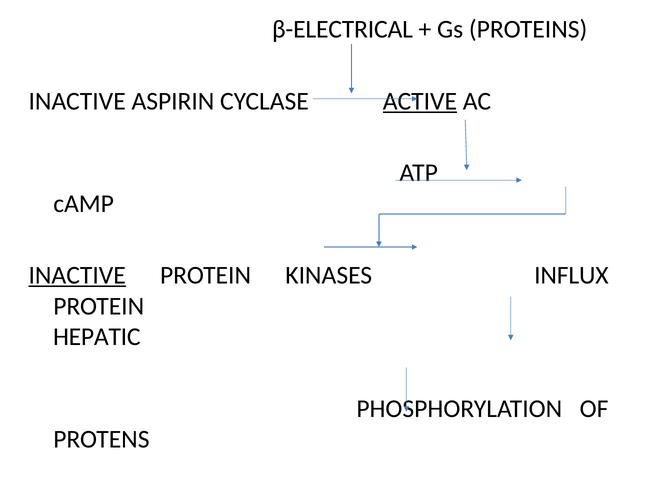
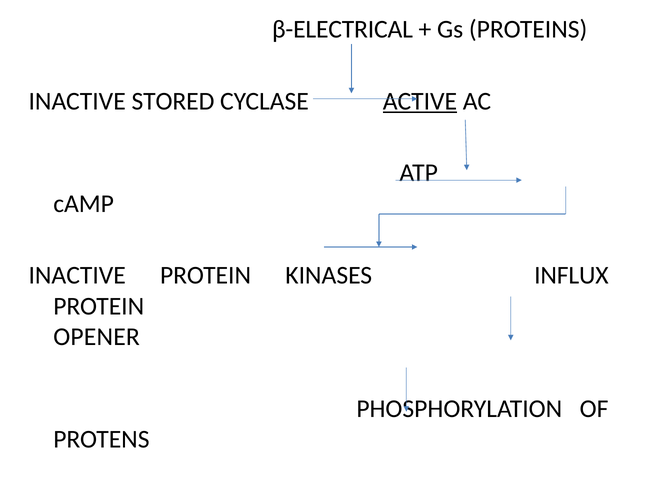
ASPIRIN: ASPIRIN -> STORED
INACTIVE at (77, 276) underline: present -> none
HEPATIC: HEPATIC -> OPENER
